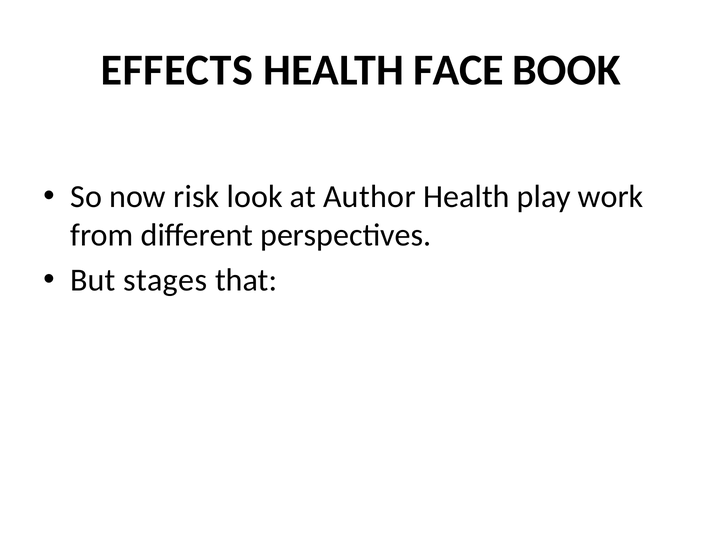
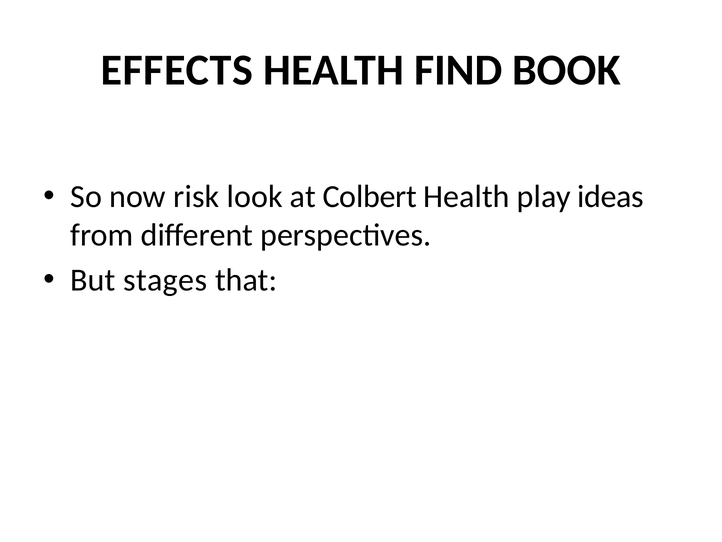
FACE: FACE -> FIND
Author: Author -> Colbert
work: work -> ideas
